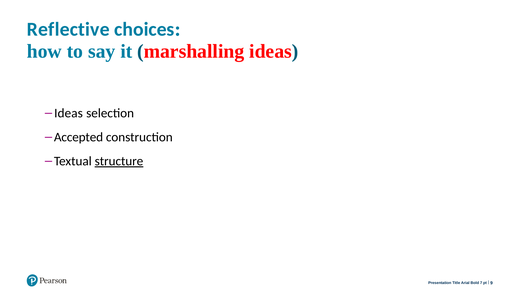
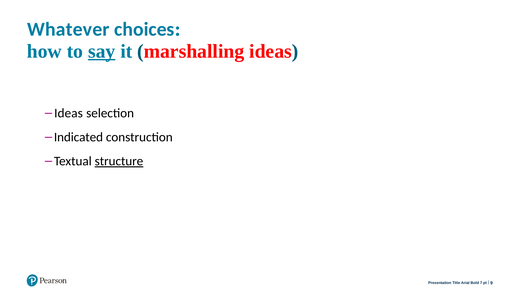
Reflective: Reflective -> Whatever
say underline: none -> present
Accepted: Accepted -> Indicated
